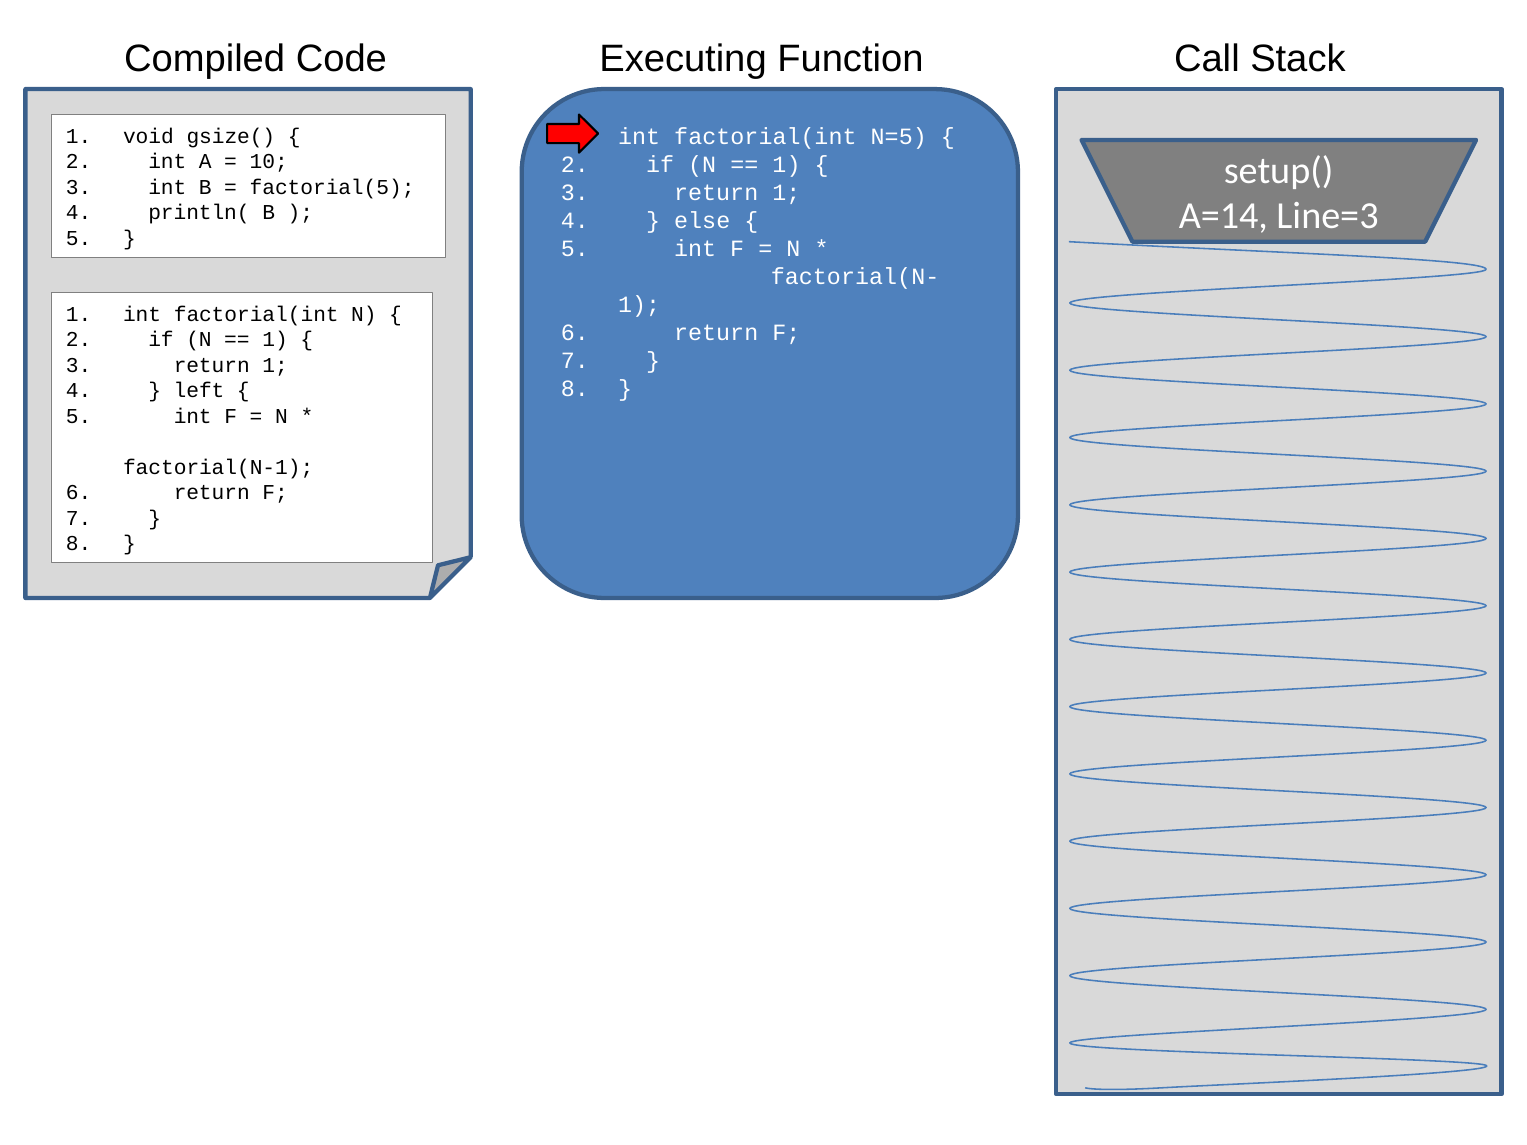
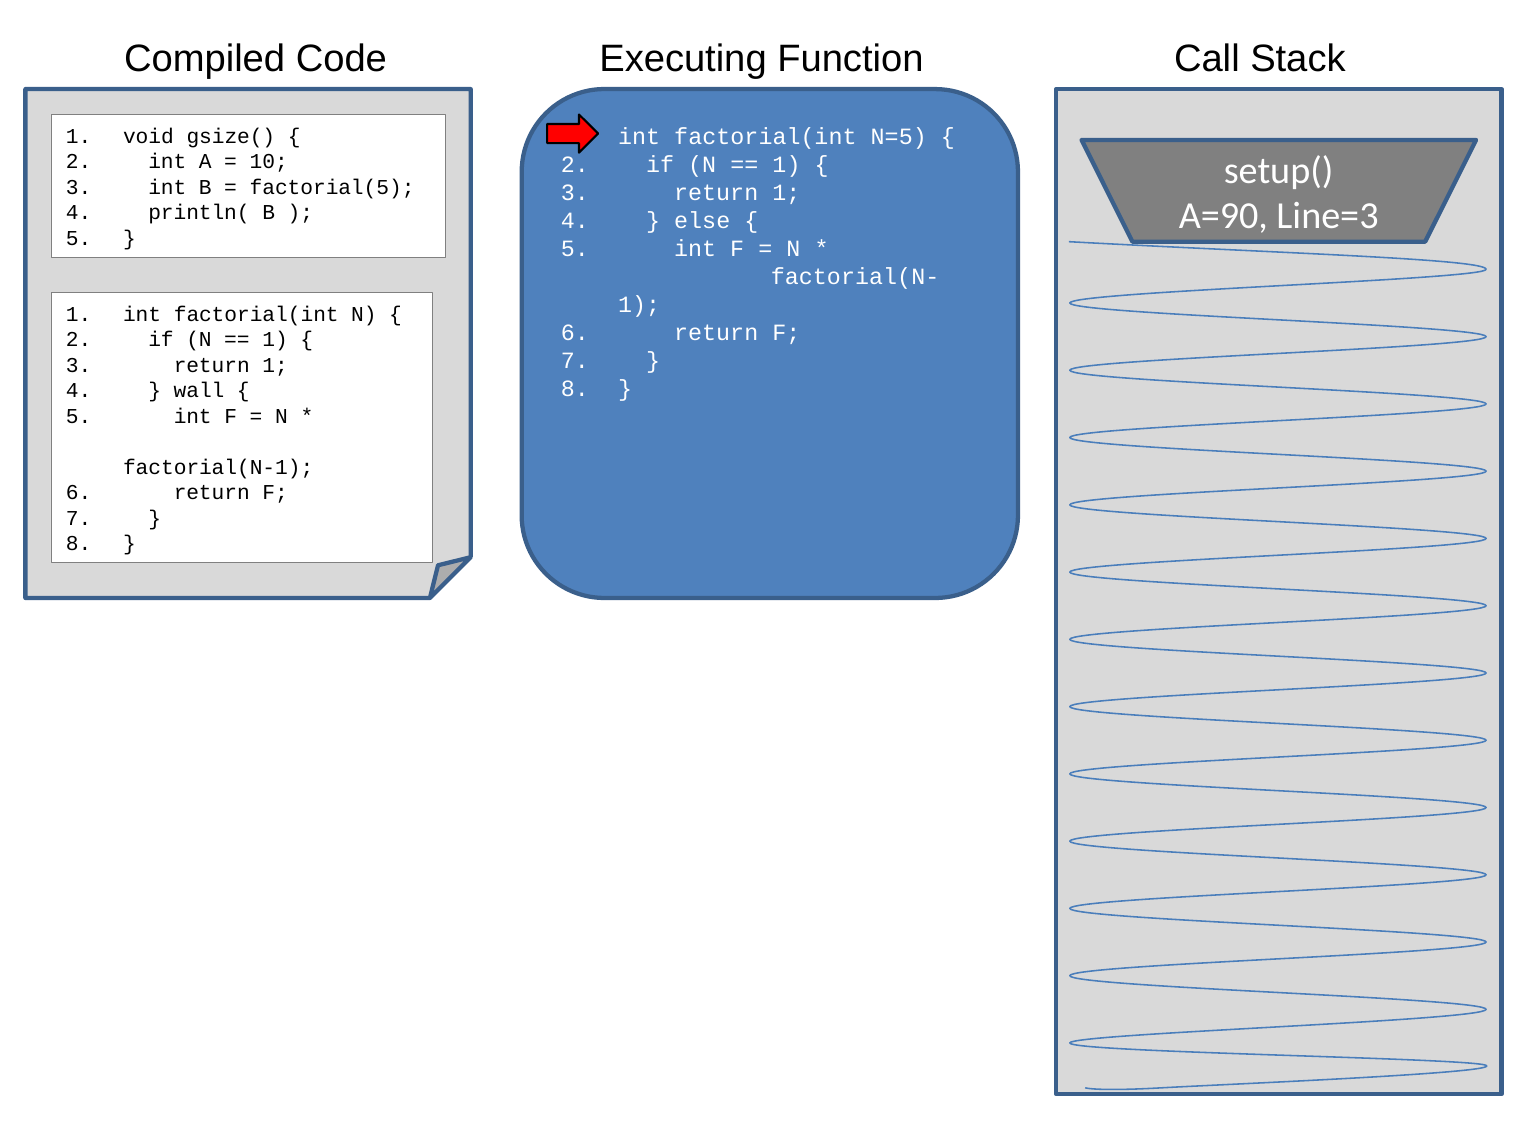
A=14: A=14 -> A=90
left: left -> wall
